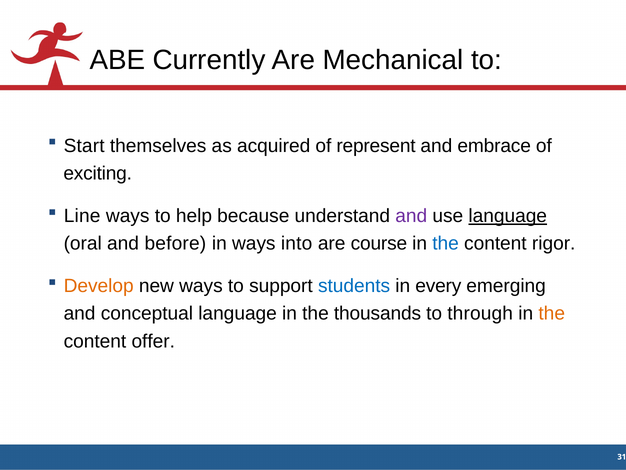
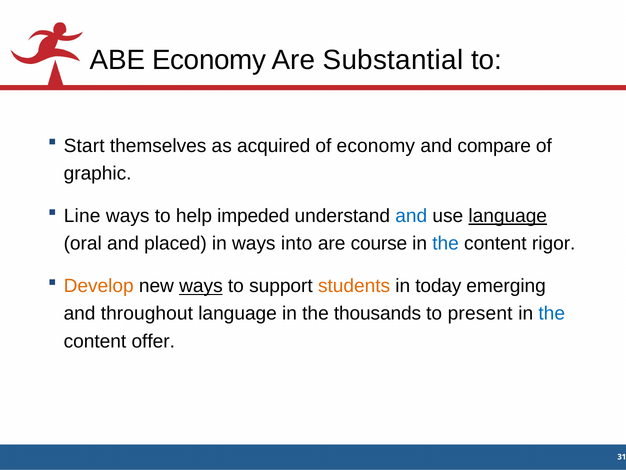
ABE Currently: Currently -> Economy
Mechanical: Mechanical -> Substantial
of represent: represent -> economy
embrace: embrace -> compare
exciting: exciting -> graphic
because: because -> impeded
and at (411, 216) colour: purple -> blue
before: before -> placed
ways at (201, 286) underline: none -> present
students colour: blue -> orange
every: every -> today
conceptual: conceptual -> throughout
through: through -> present
the at (552, 313) colour: orange -> blue
